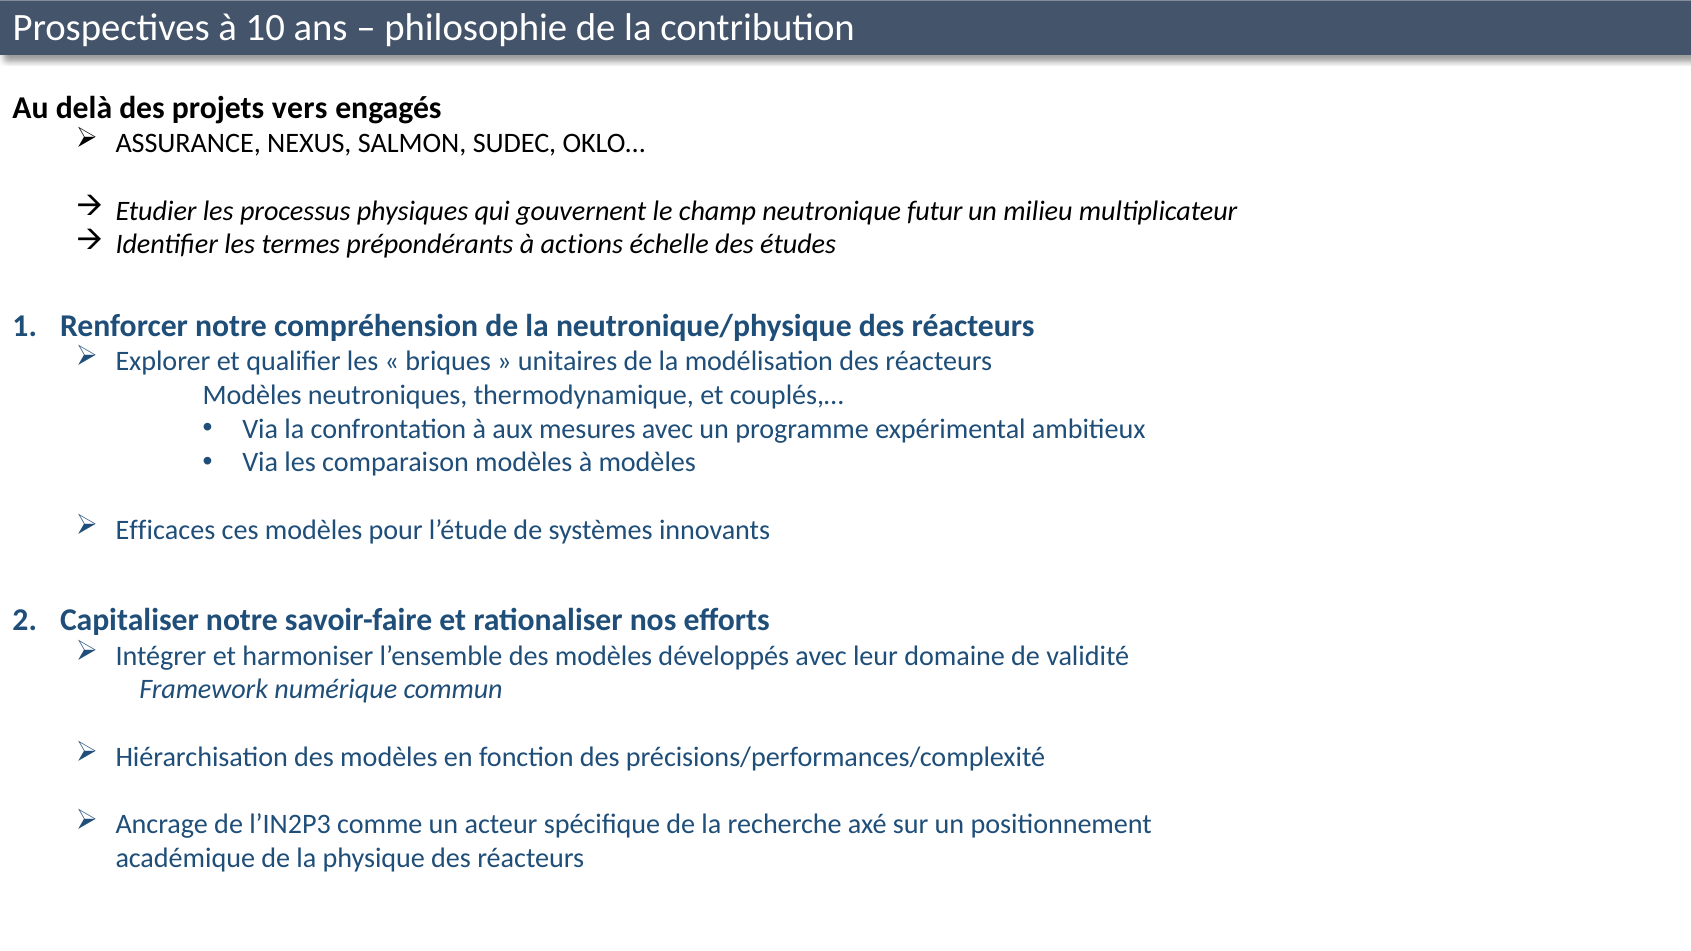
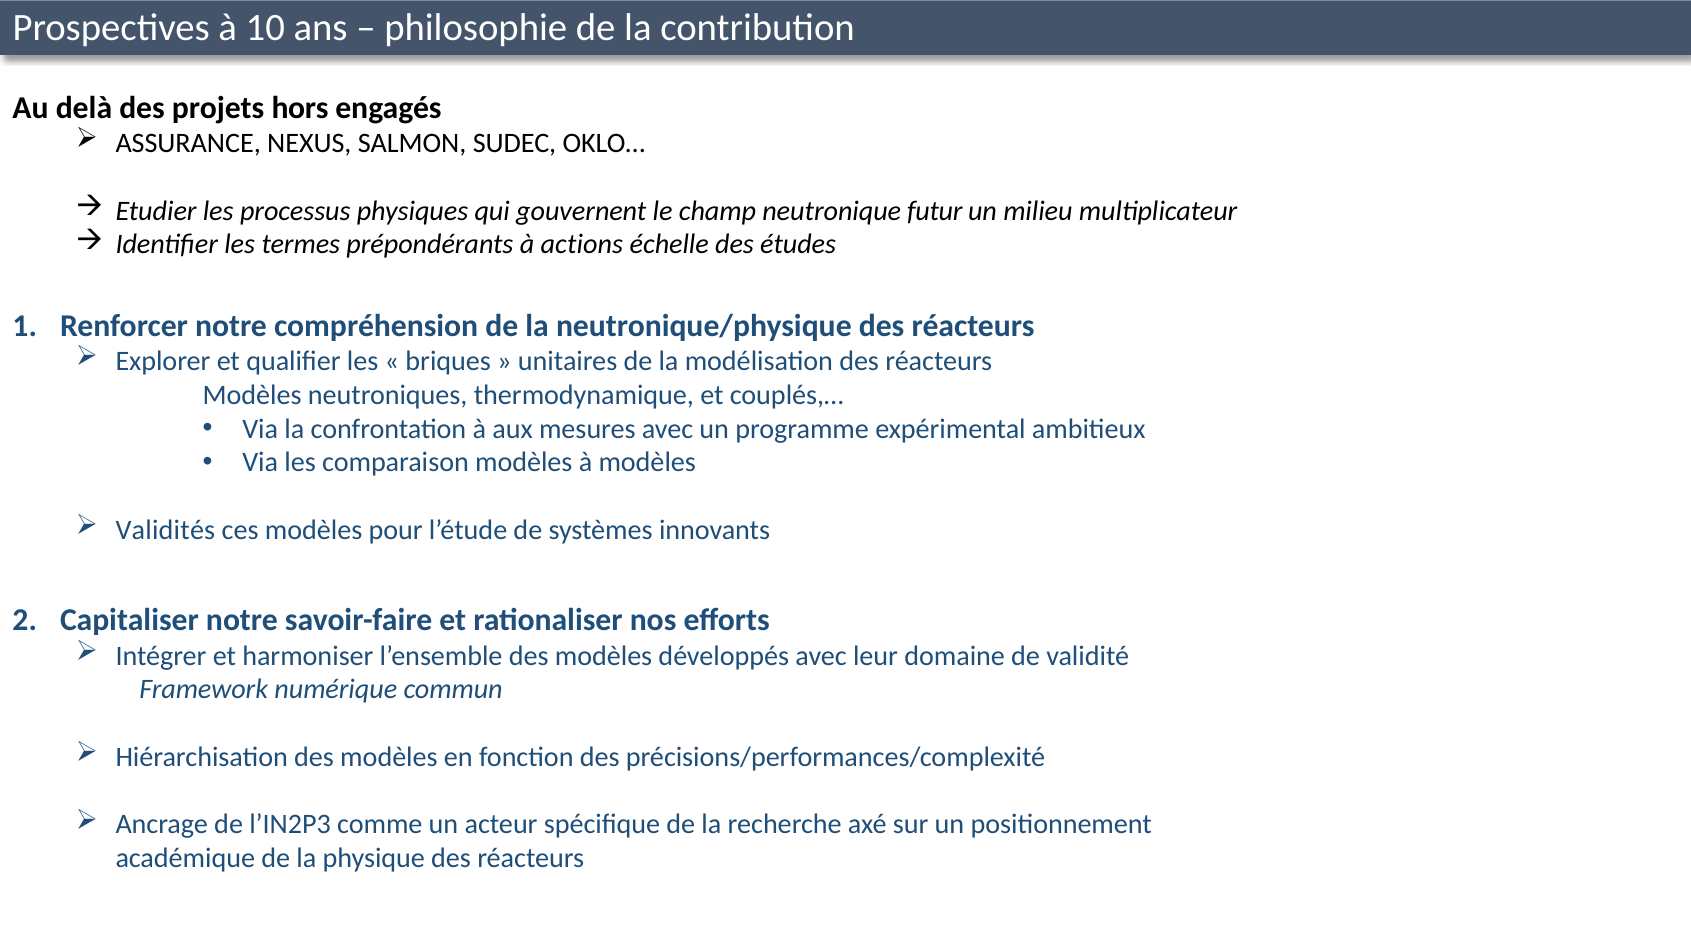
vers: vers -> hors
Efficaces: Efficaces -> Validités
